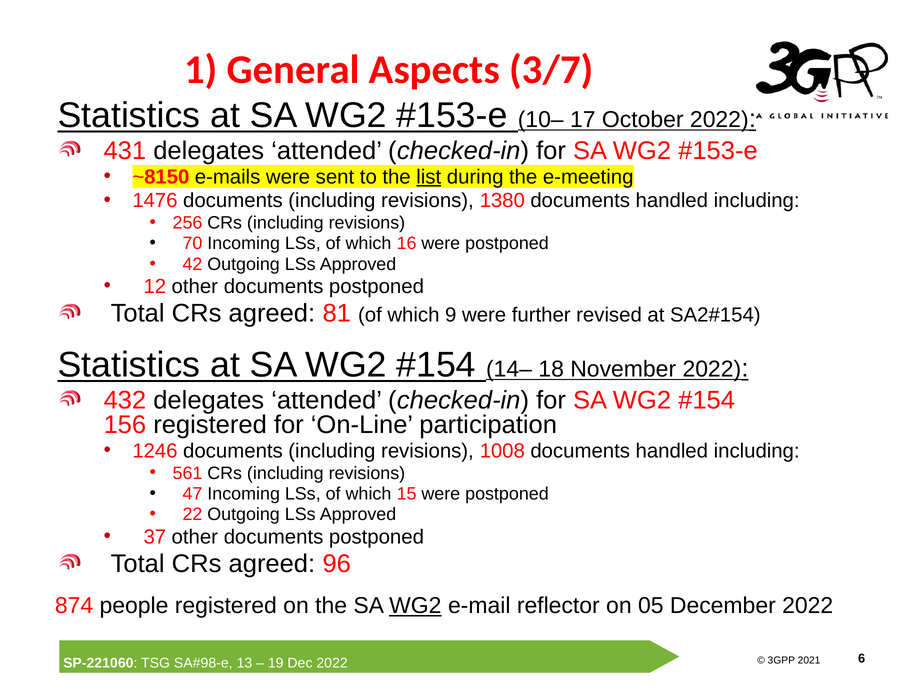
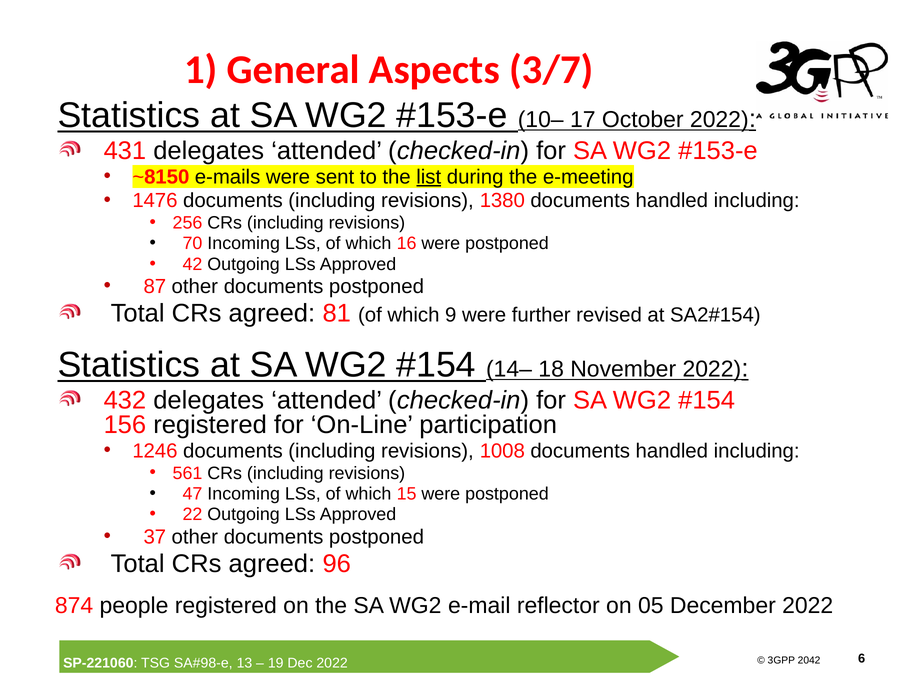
12: 12 -> 87
WG2 at (415, 606) underline: present -> none
2021: 2021 -> 2042
